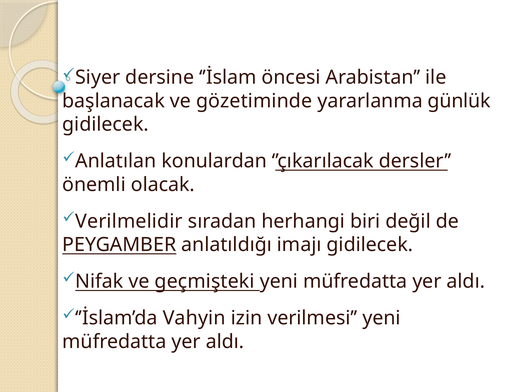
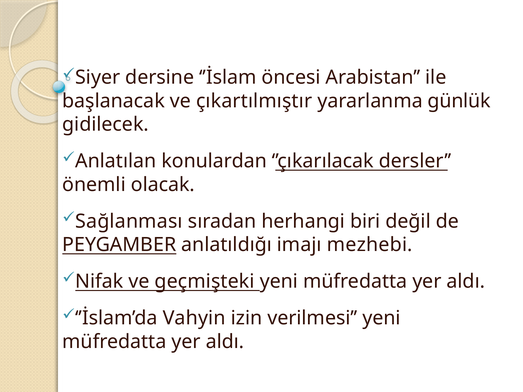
gözetiminde: gözetiminde -> çıkartılmıştır
Verilmelidir: Verilmelidir -> Sağlanması
imajı gidilecek: gidilecek -> mezhebi
